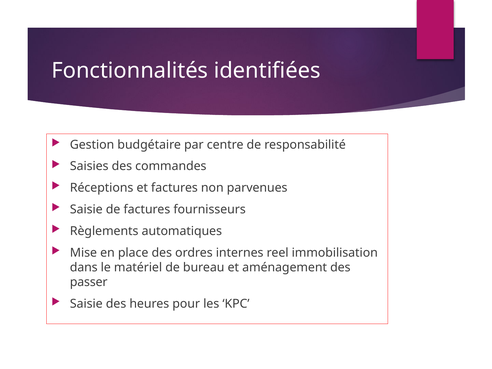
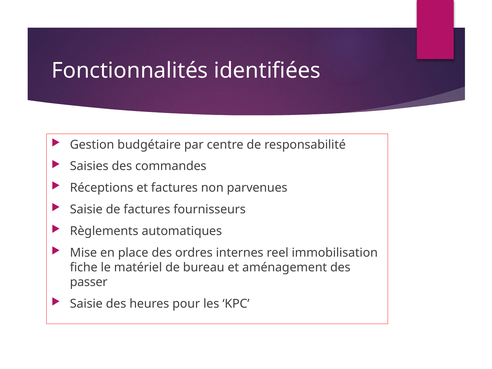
dans: dans -> fiche
